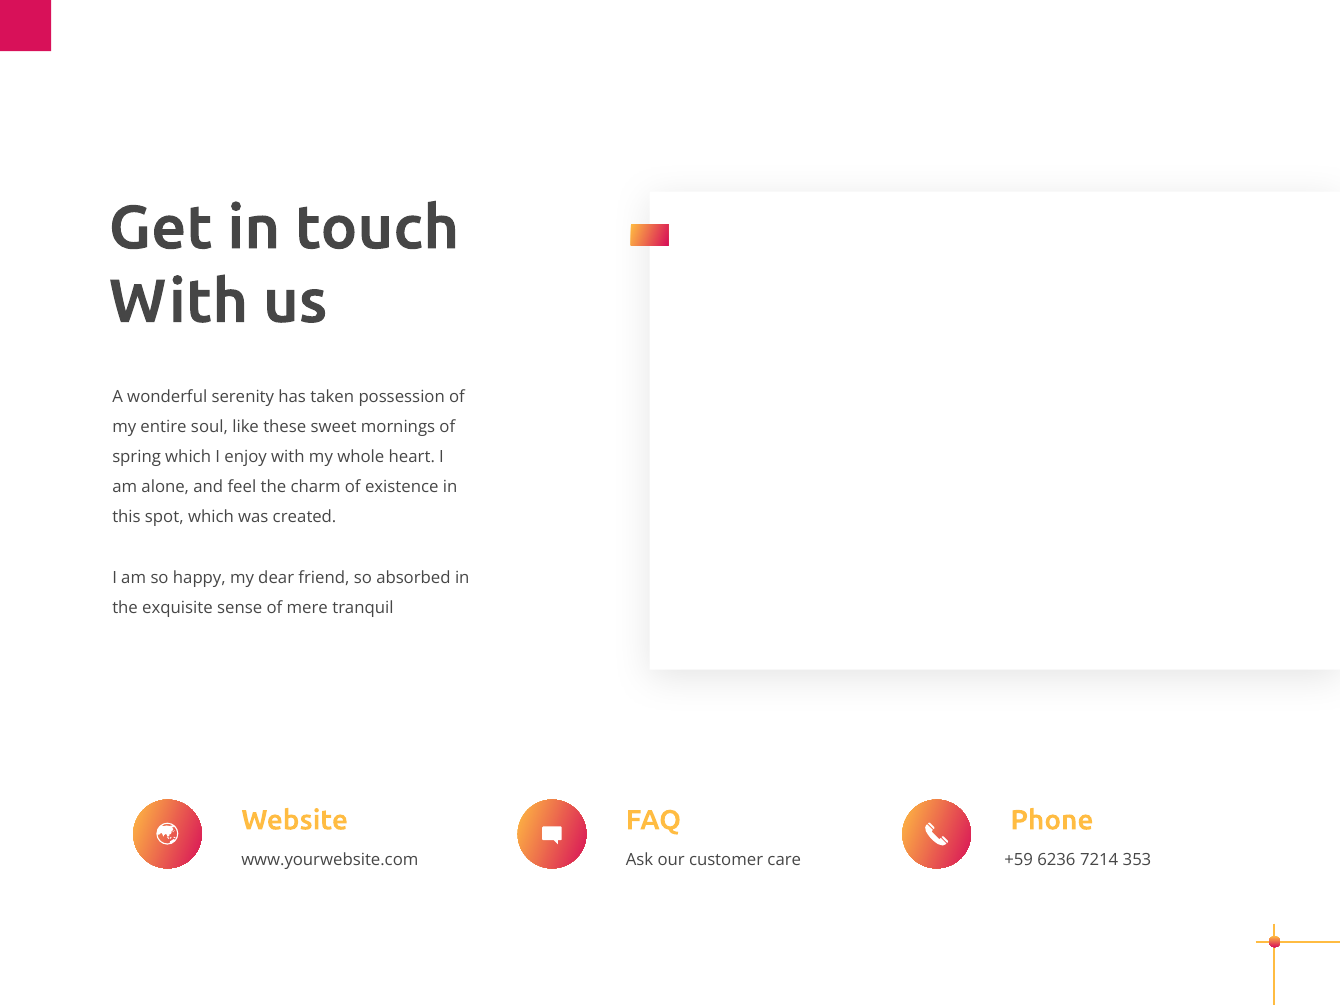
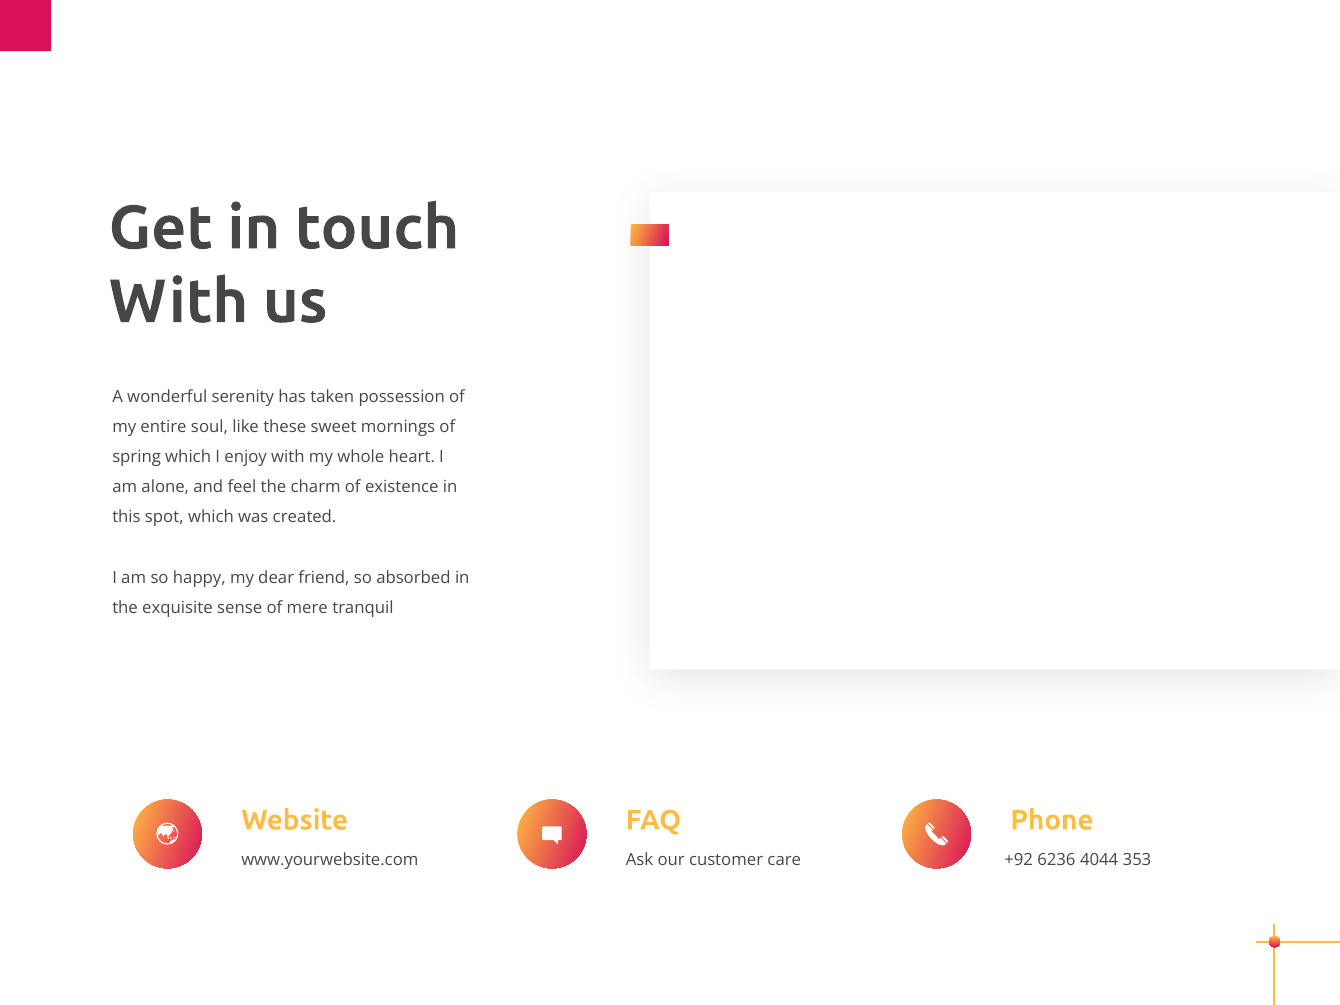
+59: +59 -> +92
7214: 7214 -> 4044
